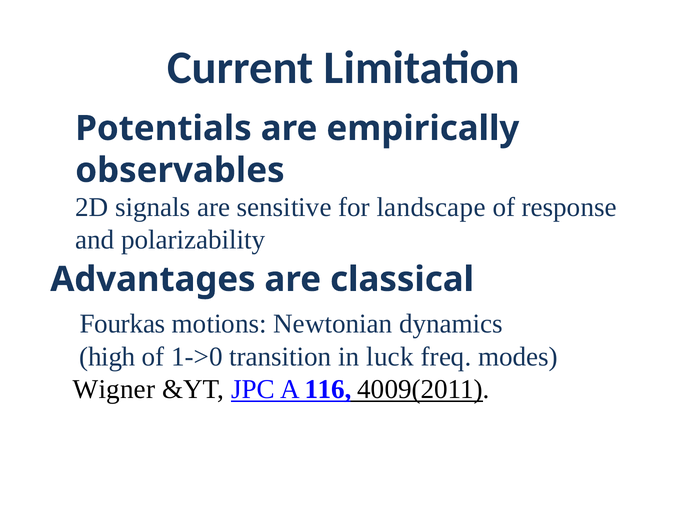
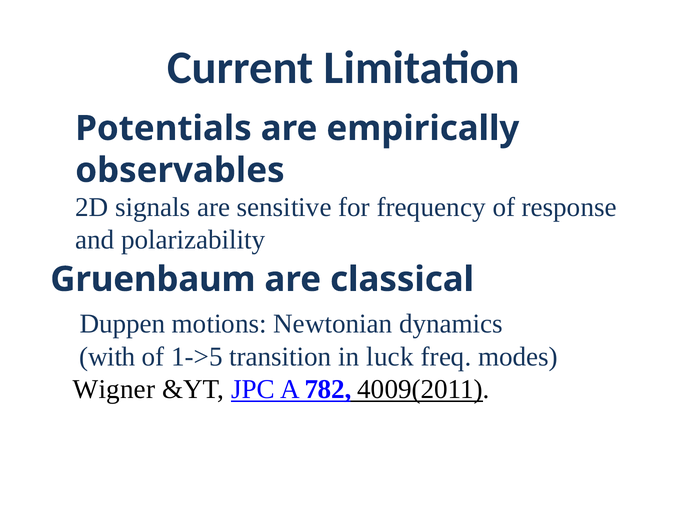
landscape: landscape -> frequency
Advantages: Advantages -> Gruenbaum
Fourkas: Fourkas -> Duppen
high: high -> with
1->0: 1->0 -> 1->5
116: 116 -> 782
